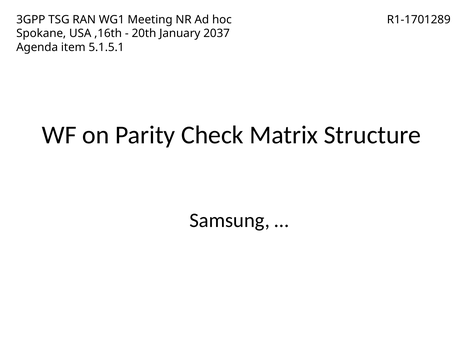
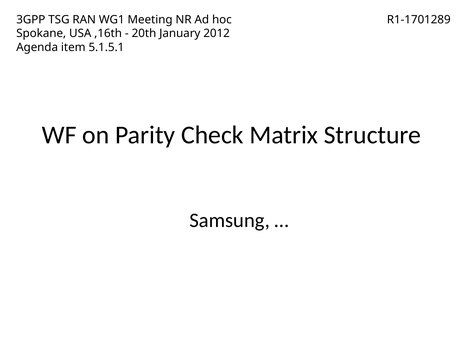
2037: 2037 -> 2012
